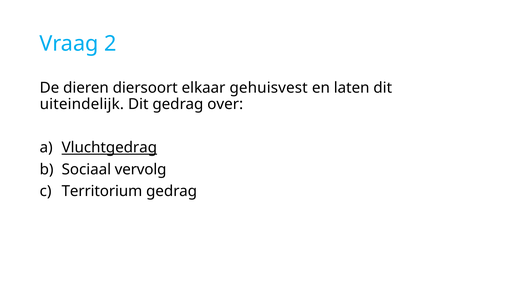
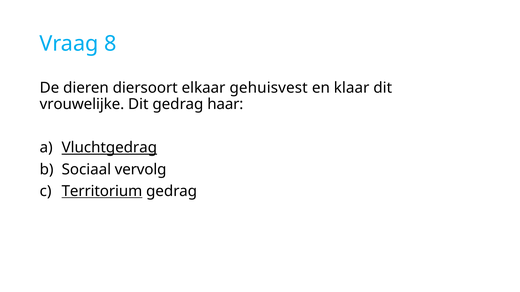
2: 2 -> 8
laten: laten -> klaar
uiteindelijk: uiteindelijk -> vrouwelijke
over: over -> haar
Territorium underline: none -> present
